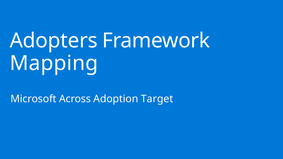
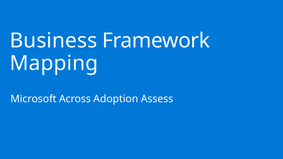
Adopters: Adopters -> Business
Target: Target -> Assess
